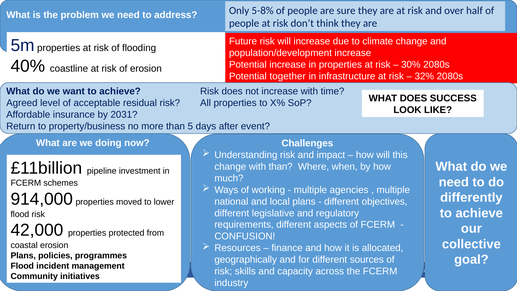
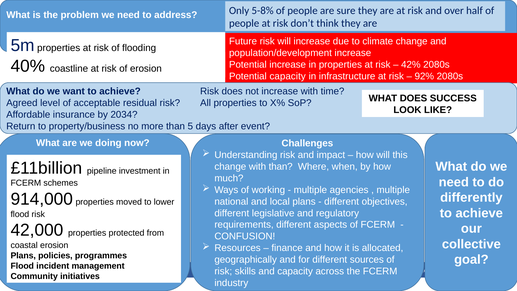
30%: 30% -> 42%
Potential together: together -> capacity
32%: 32% -> 92%
2031: 2031 -> 2034
